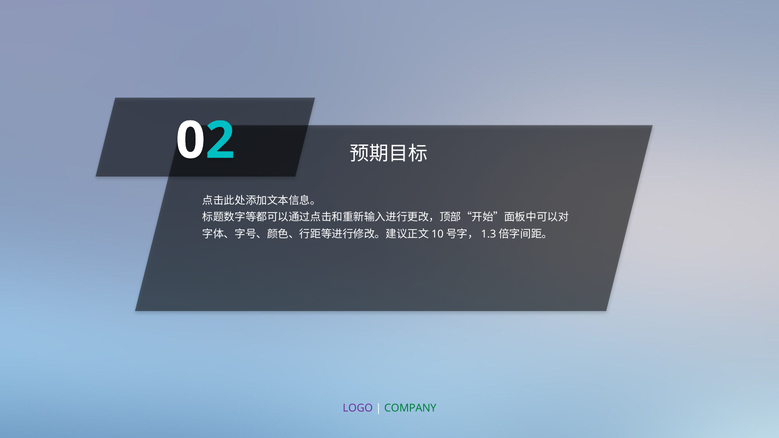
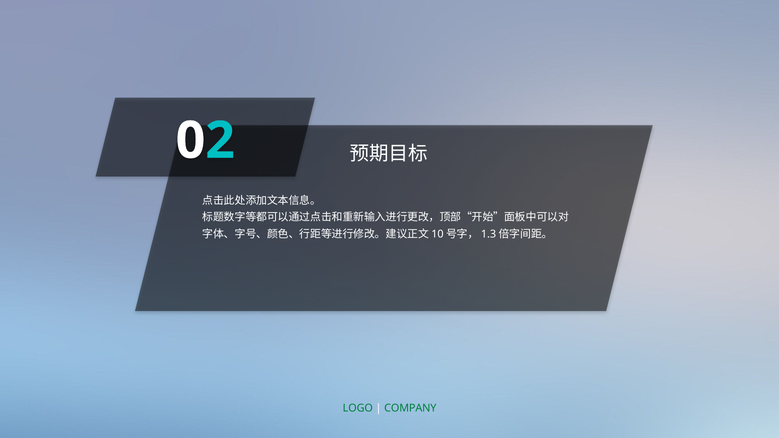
LOGO colour: purple -> green
